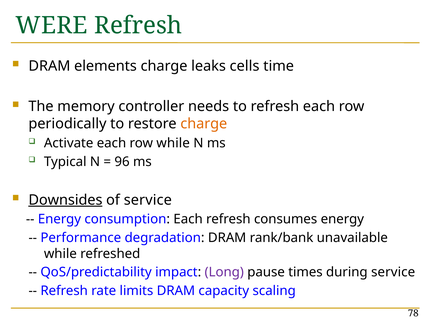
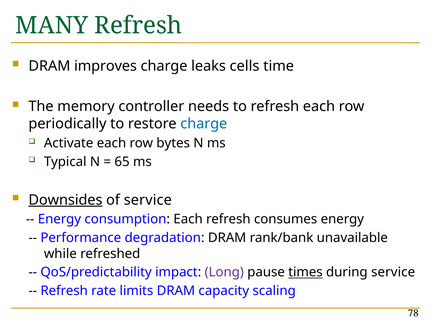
WERE: WERE -> MANY
elements: elements -> improves
charge at (204, 124) colour: orange -> blue
row while: while -> bytes
96: 96 -> 65
times underline: none -> present
